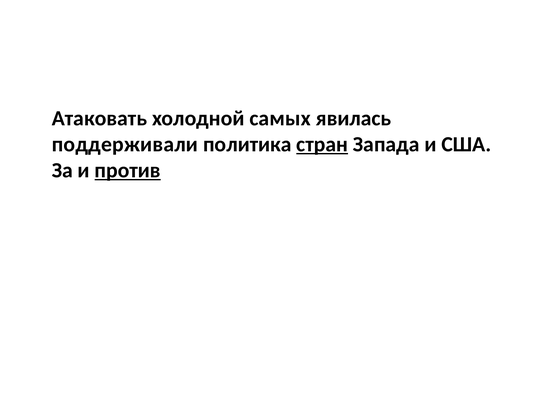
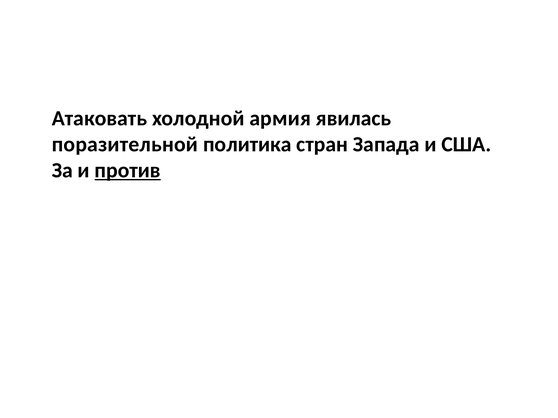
самых: самых -> армия
поддерживали: поддерживали -> поразительной
стран underline: present -> none
